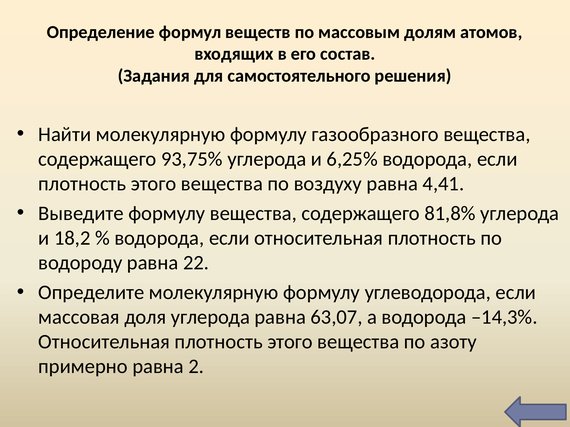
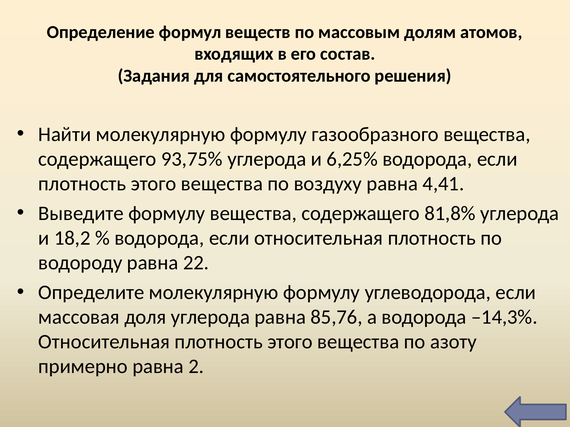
63,07: 63,07 -> 85,76
